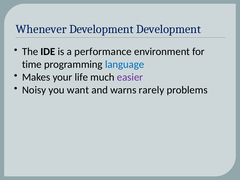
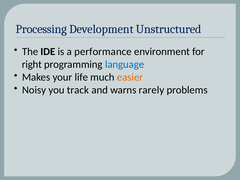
Whenever: Whenever -> Processing
Development Development: Development -> Unstructured
time: time -> right
easier colour: purple -> orange
want: want -> track
